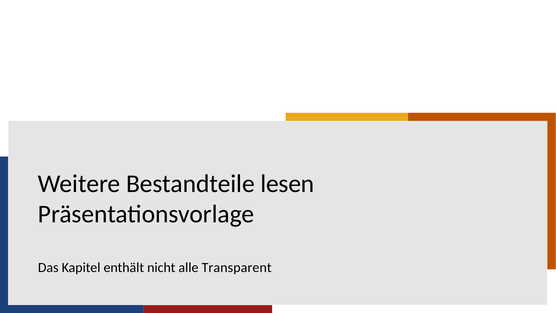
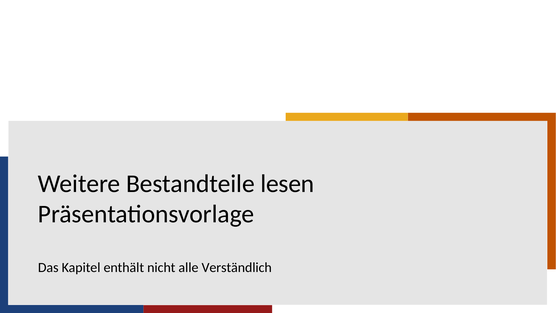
Transparent: Transparent -> Verständlich
